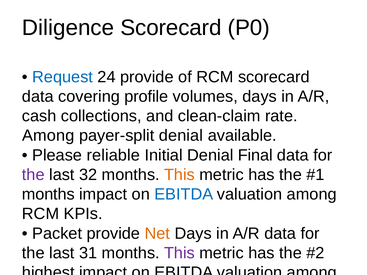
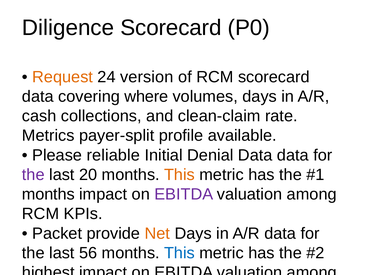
Request colour: blue -> orange
24 provide: provide -> version
profile: profile -> where
Among at (48, 136): Among -> Metrics
payer-split denial: denial -> profile
Denial Final: Final -> Data
32: 32 -> 20
EBITDA at (184, 194) colour: blue -> purple
31: 31 -> 56
This at (179, 253) colour: purple -> blue
